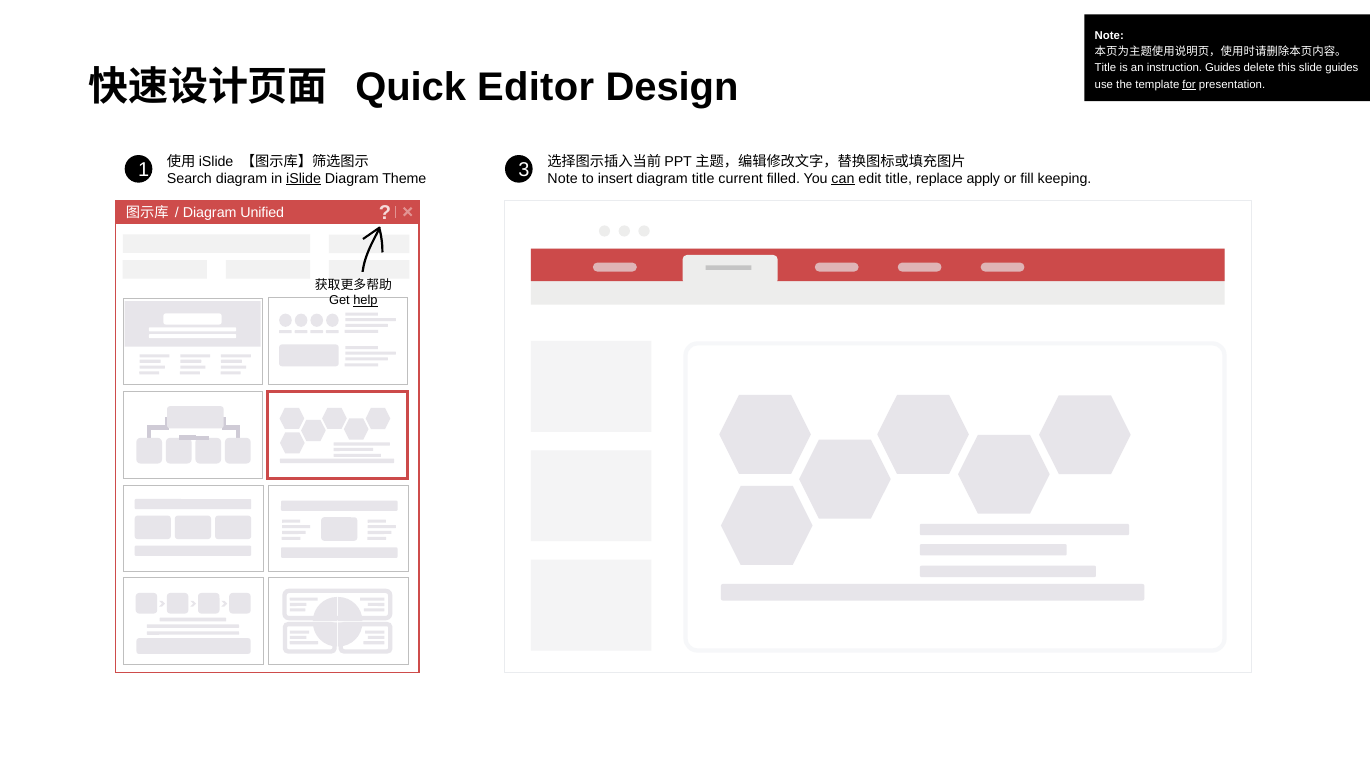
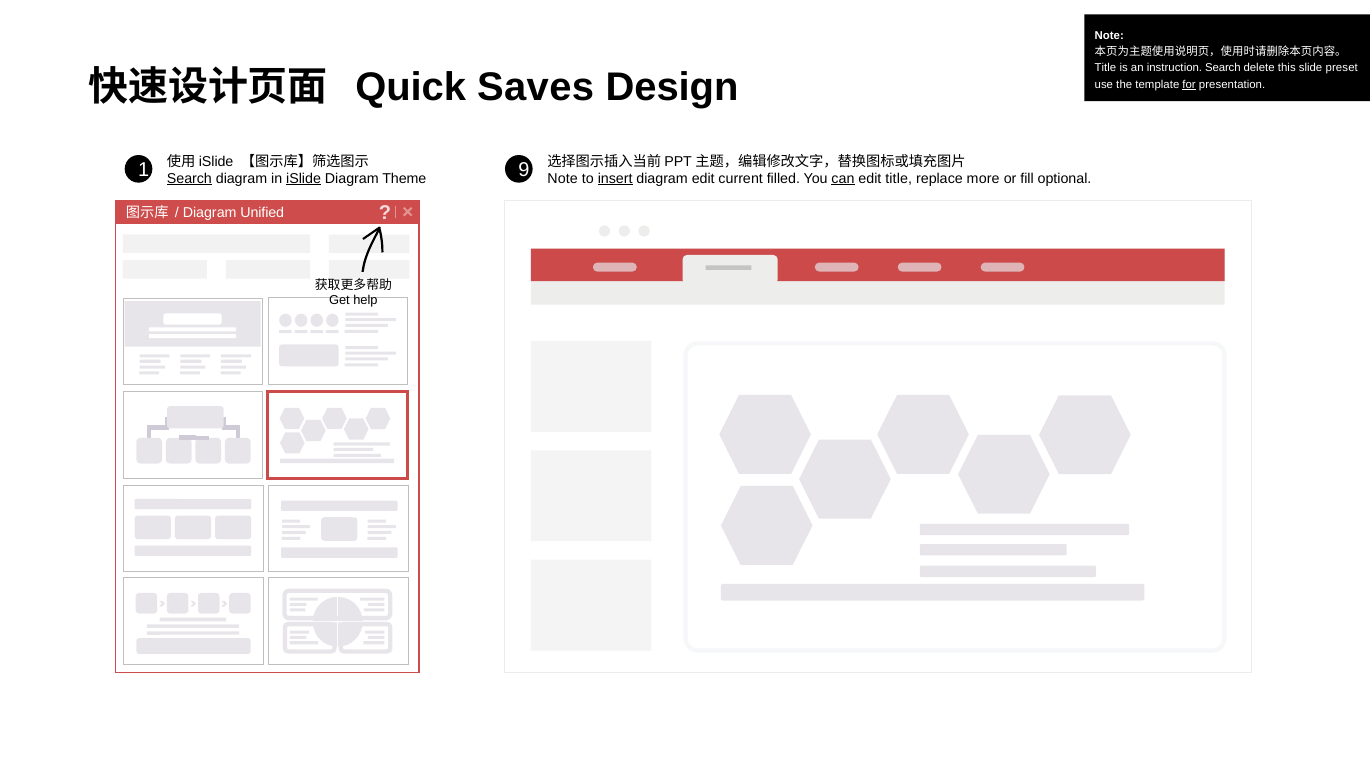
instruction Guides: Guides -> Search
slide guides: guides -> preset
Editor: Editor -> Saves
3: 3 -> 9
Search at (189, 179) underline: none -> present
insert underline: none -> present
diagram title: title -> edit
apply: apply -> more
keeping: keeping -> optional
help underline: present -> none
